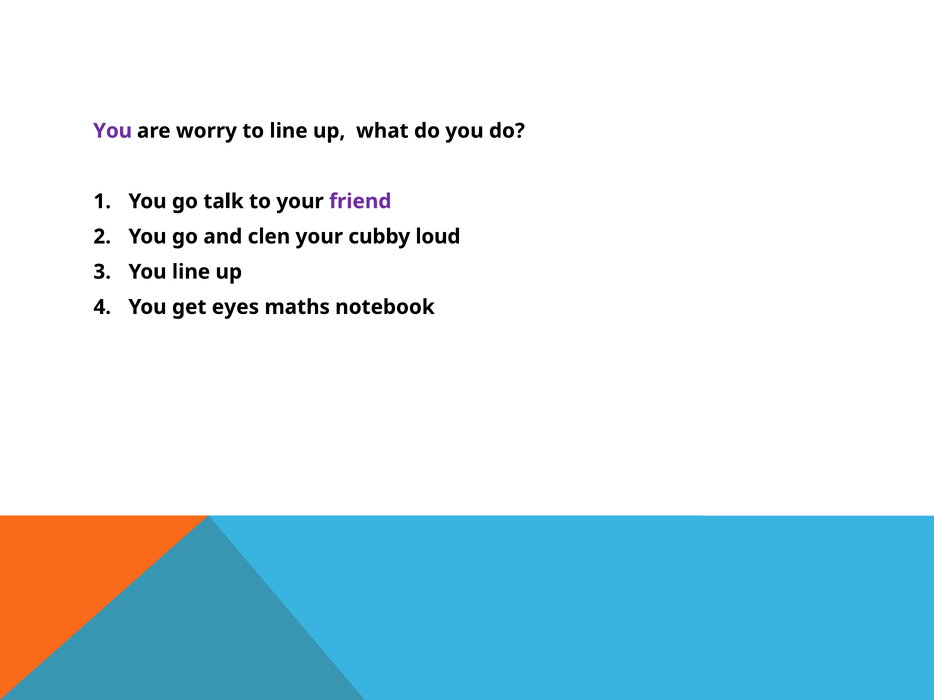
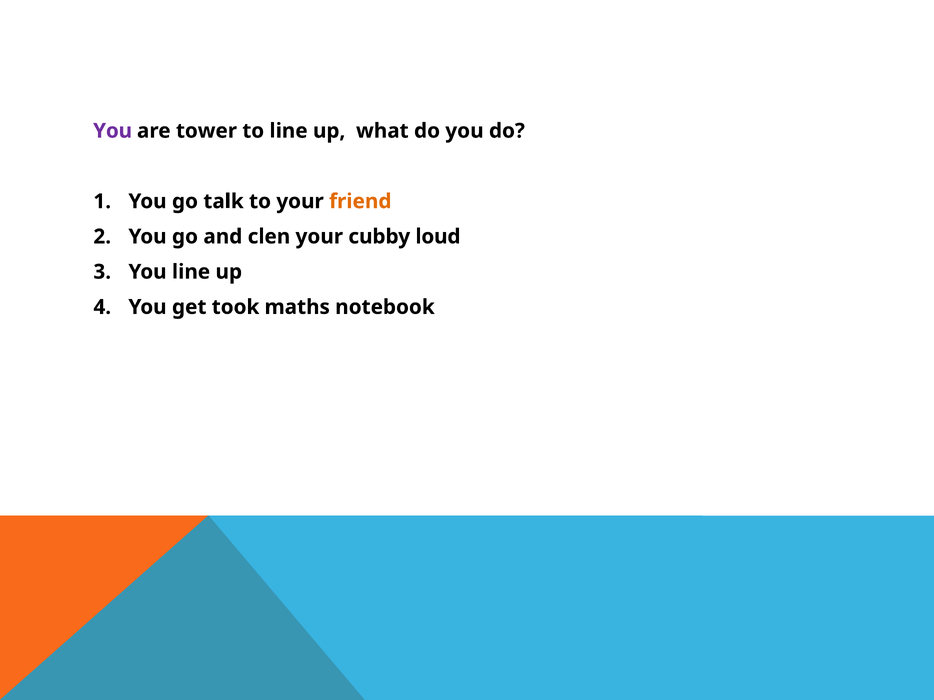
worry: worry -> tower
friend colour: purple -> orange
eyes: eyes -> took
